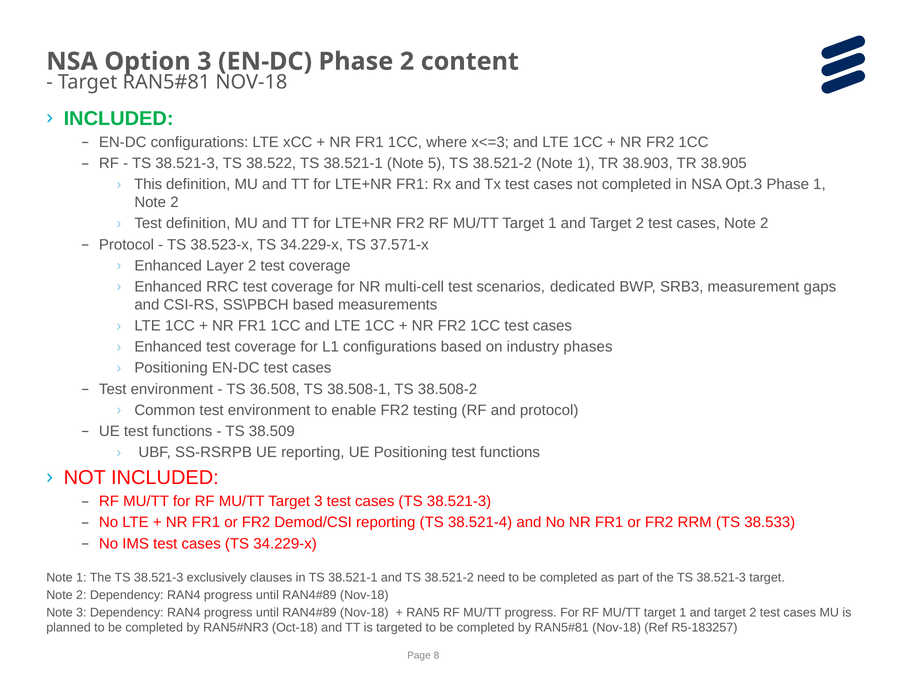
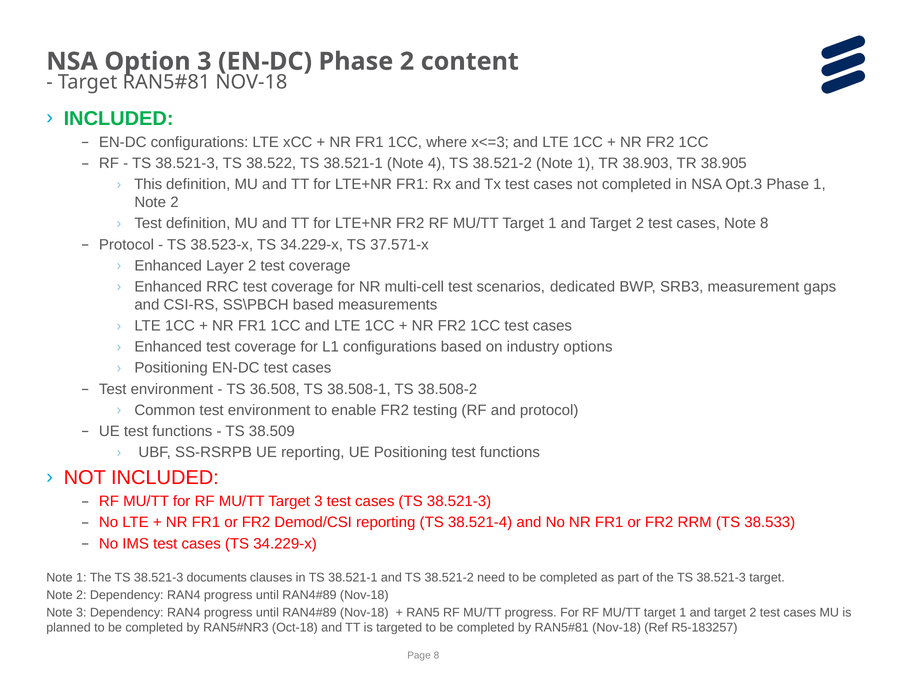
5: 5 -> 4
cases Note 2: 2 -> 8
phases: phases -> options
exclusively: exclusively -> documents
